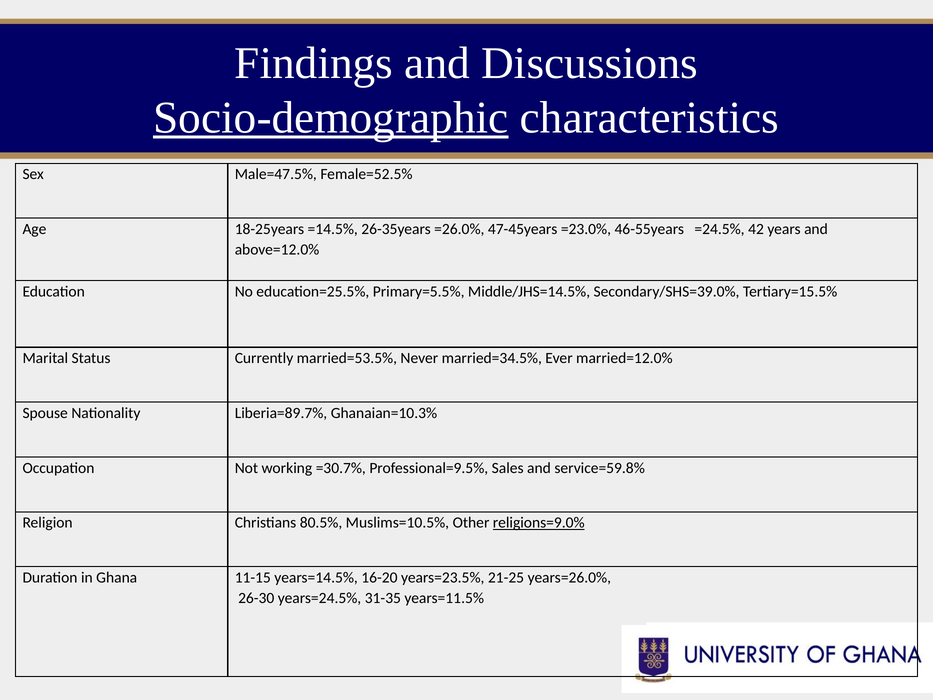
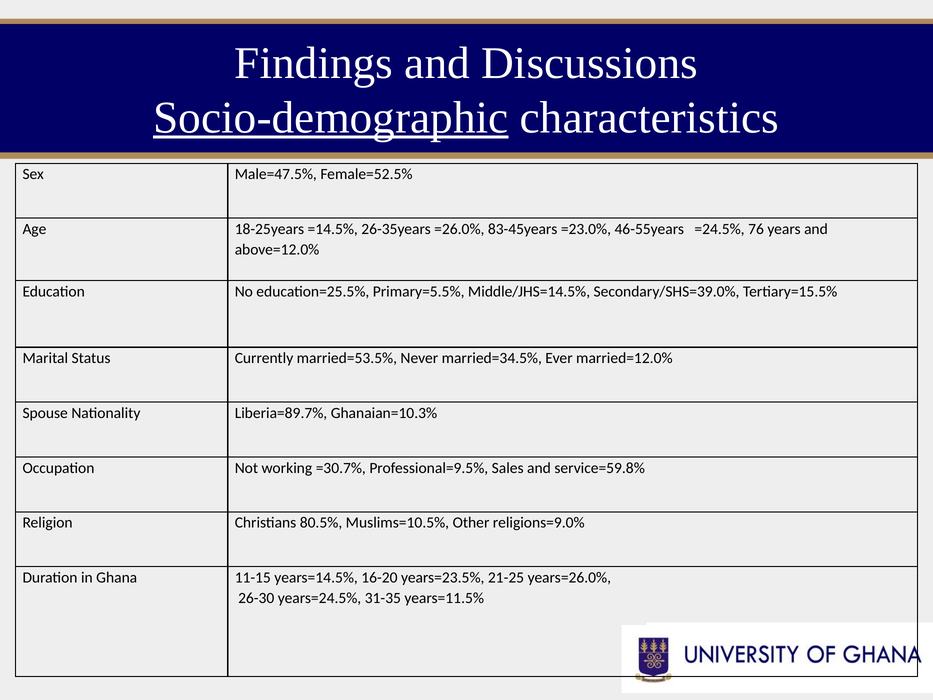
47-45years: 47-45years -> 83-45years
42: 42 -> 76
religions=9.0% underline: present -> none
